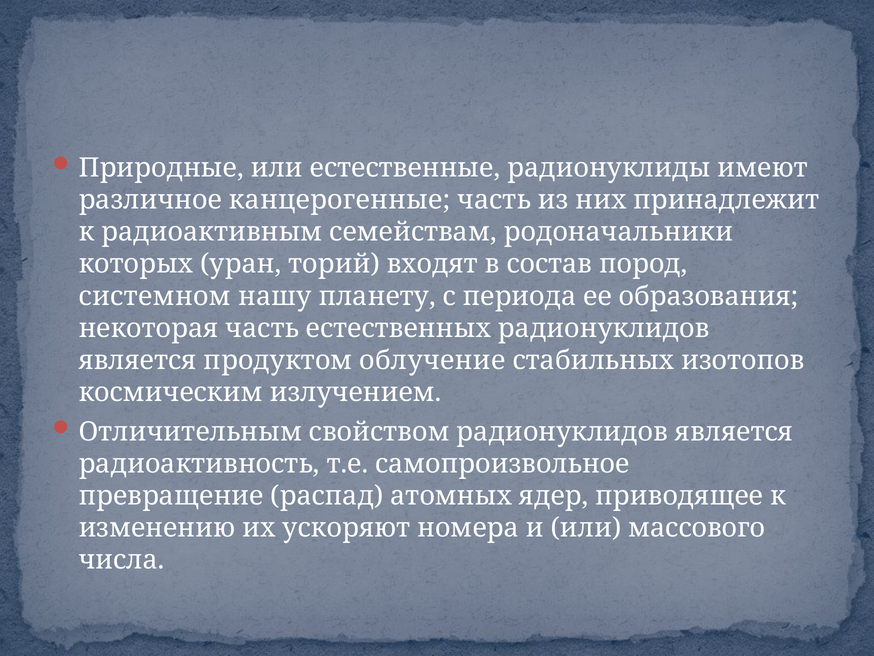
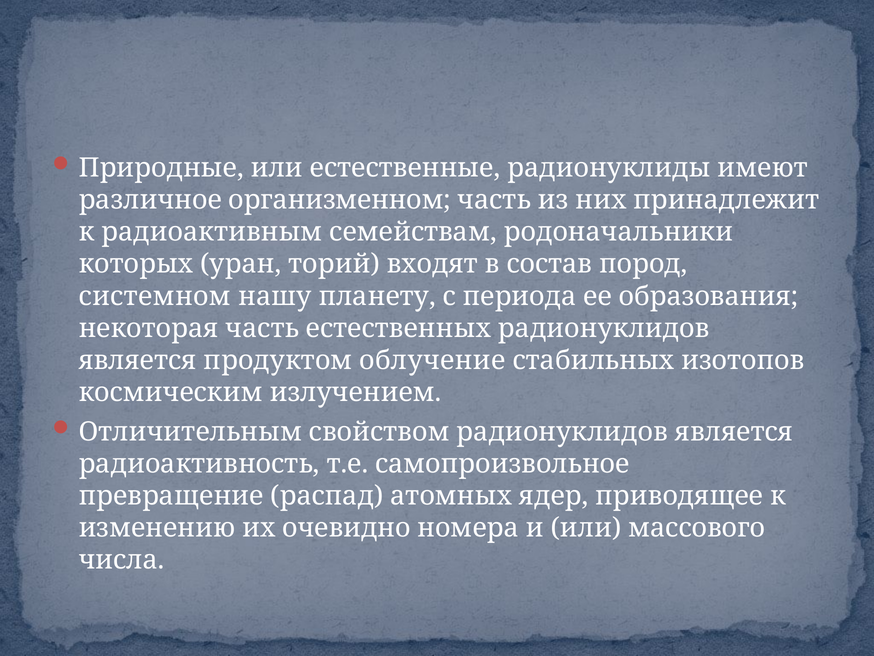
канцерогенные: канцерогенные -> организменном
ускоряют: ускоряют -> очевидно
